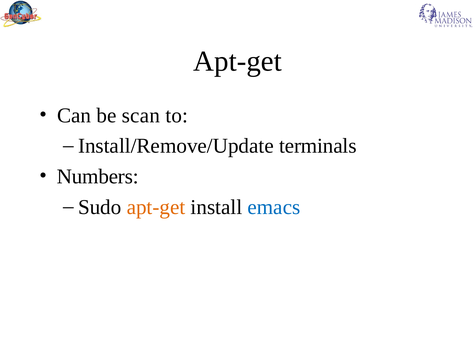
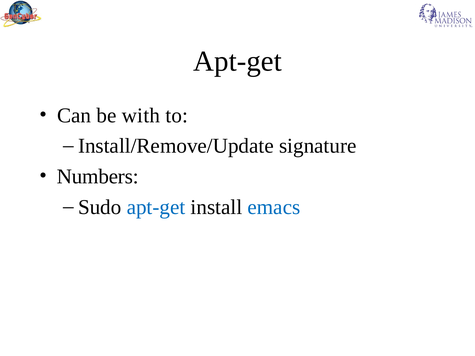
scan: scan -> with
terminals: terminals -> signature
apt-get at (156, 207) colour: orange -> blue
